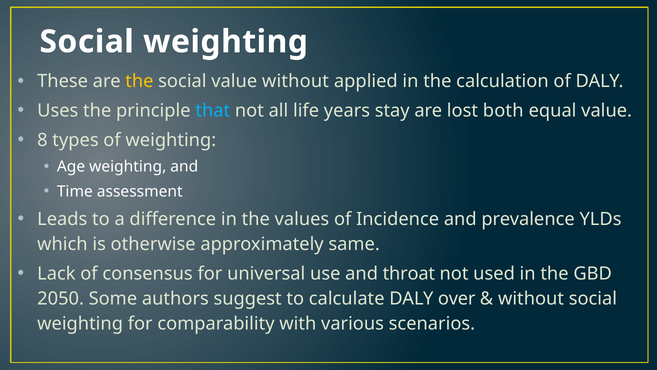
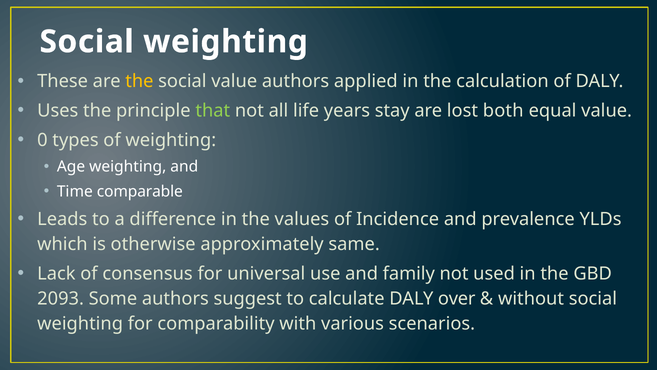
value without: without -> authors
that colour: light blue -> light green
8: 8 -> 0
assessment: assessment -> comparable
throat: throat -> family
2050: 2050 -> 2093
